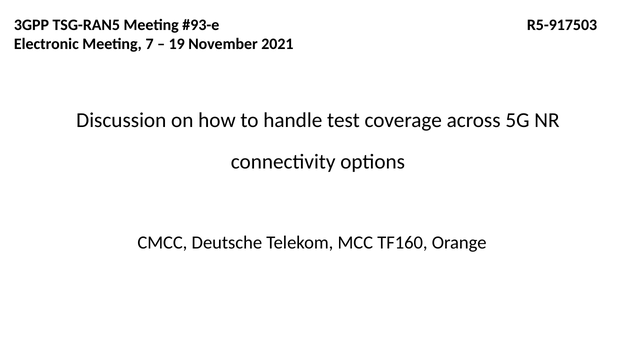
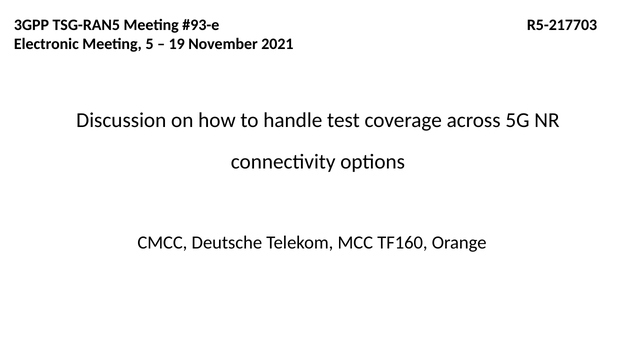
R5-917503: R5-917503 -> R5-217703
7: 7 -> 5
